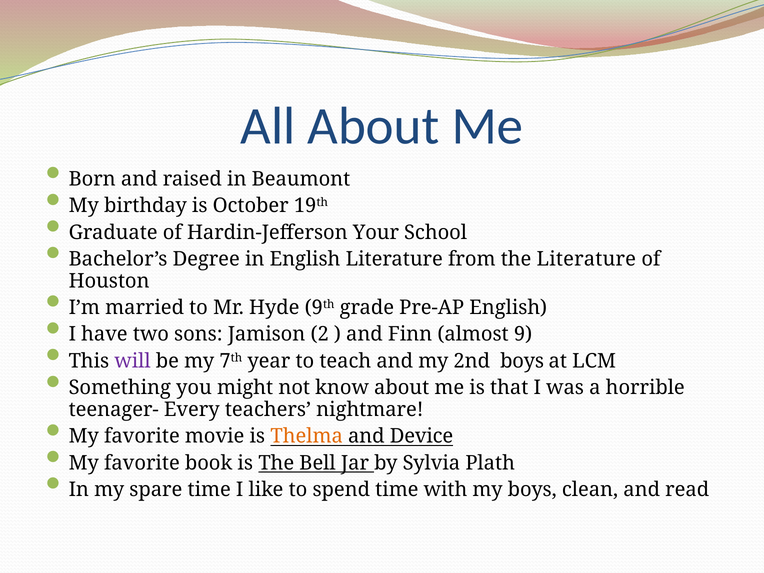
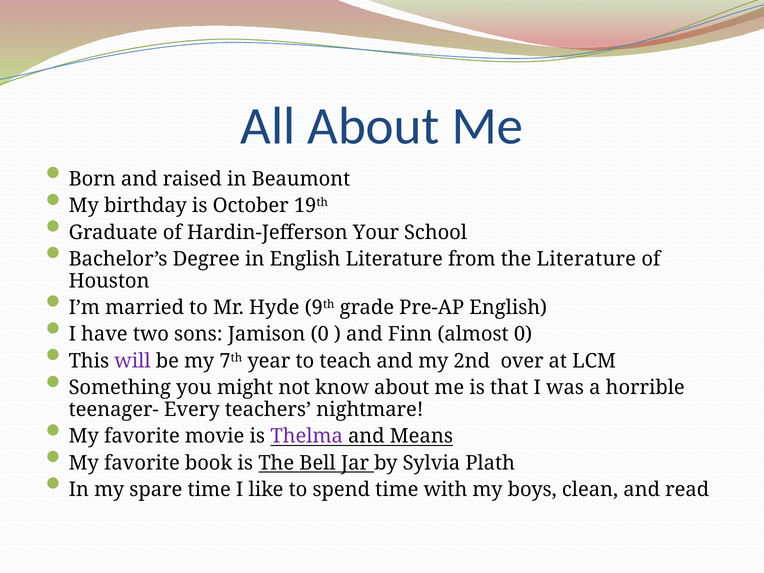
Jamison 2: 2 -> 0
almost 9: 9 -> 0
2nd boys: boys -> over
Thelma colour: orange -> purple
Device: Device -> Means
